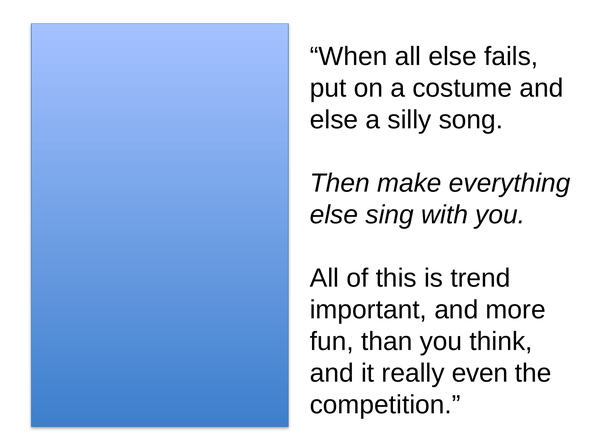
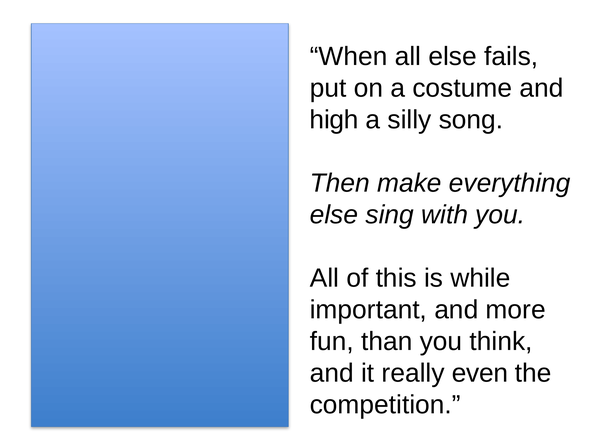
else at (334, 120): else -> high
trend: trend -> while
